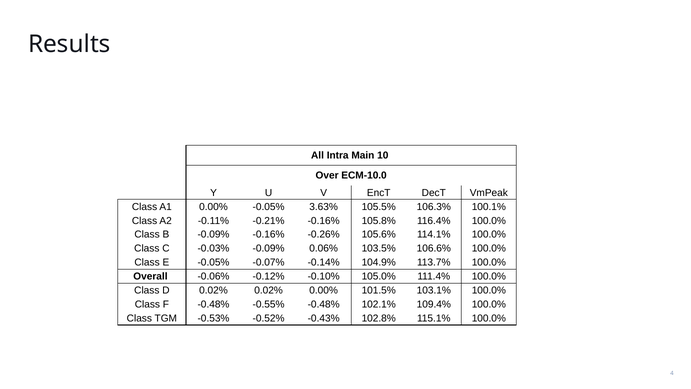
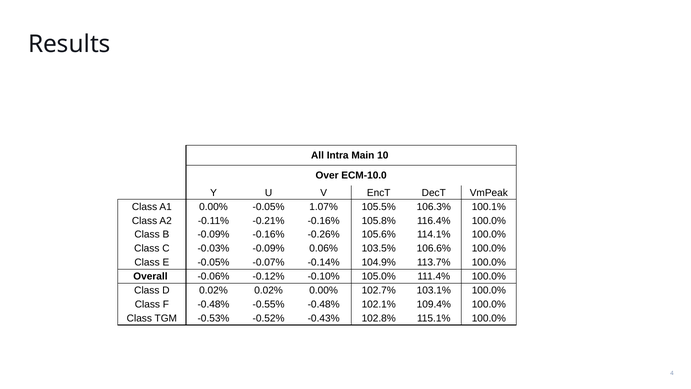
3.63%: 3.63% -> 1.07%
101.5%: 101.5% -> 102.7%
